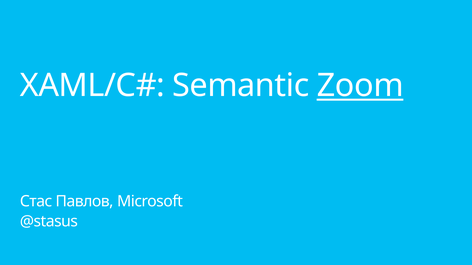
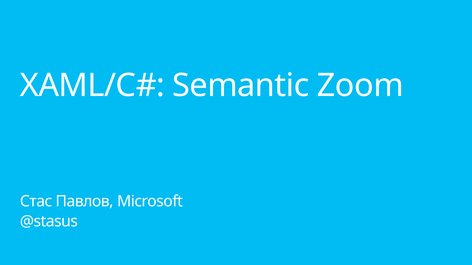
Zoom underline: present -> none
